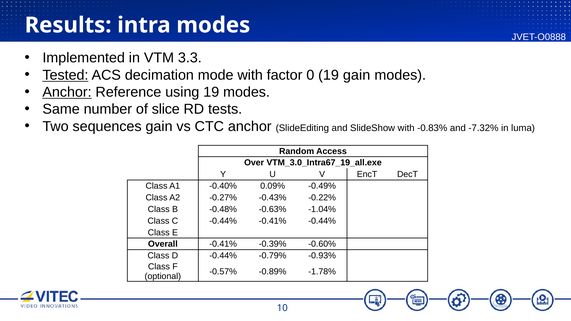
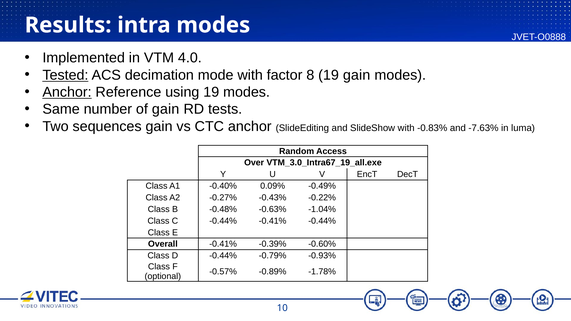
3.3: 3.3 -> 4.0
0: 0 -> 8
of slice: slice -> gain
-7.32%: -7.32% -> -7.63%
